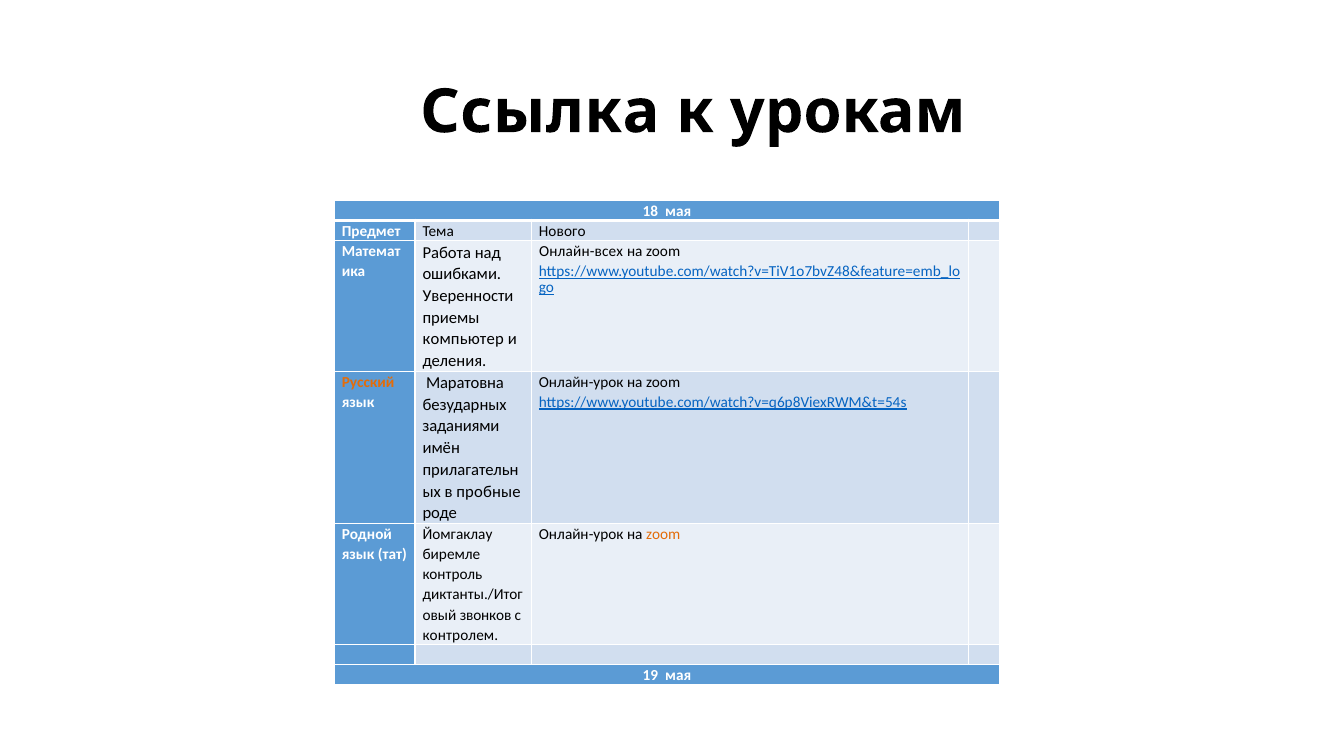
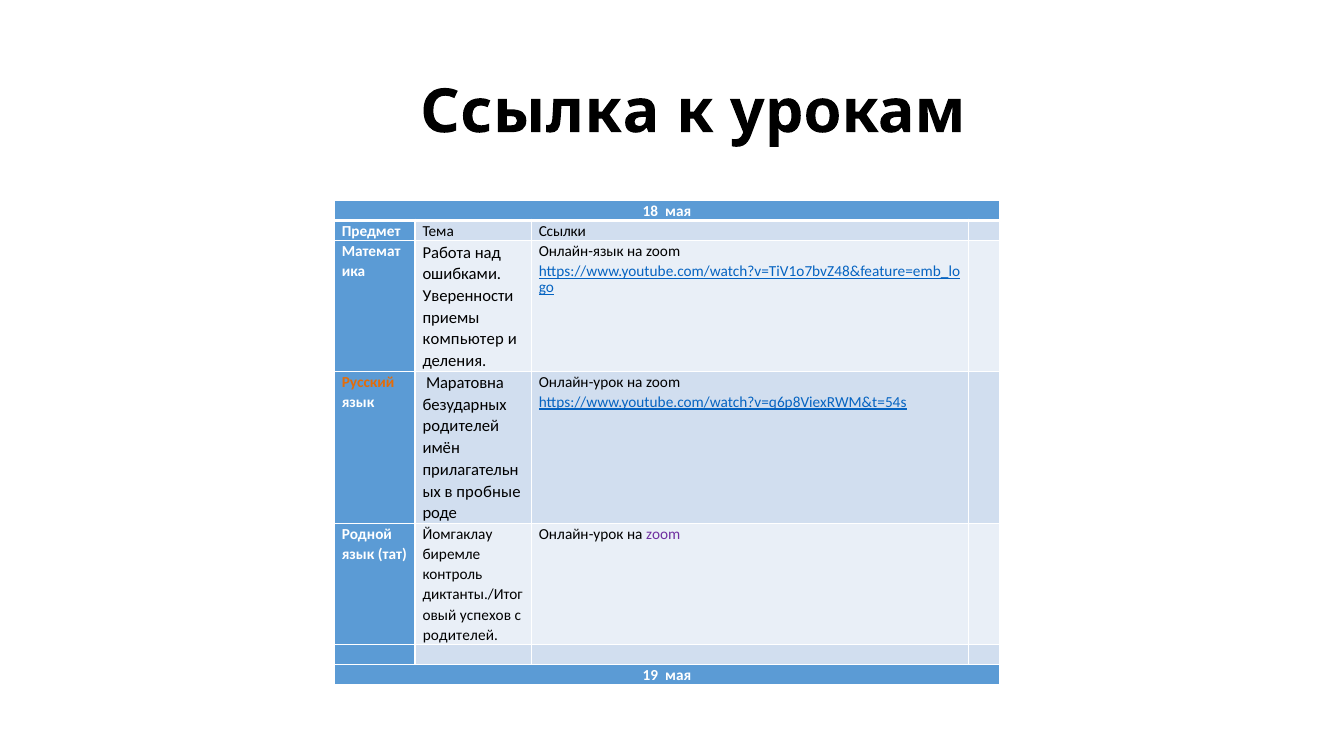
Нового: Нового -> Ссылки
Онлайн-всех: Онлайн-всех -> Онлайн-язык
заданиями at (461, 427): заданиями -> родителей
zoom at (663, 535) colour: orange -> purple
звонков: звонков -> успехов
контролем at (460, 635): контролем -> родителей
